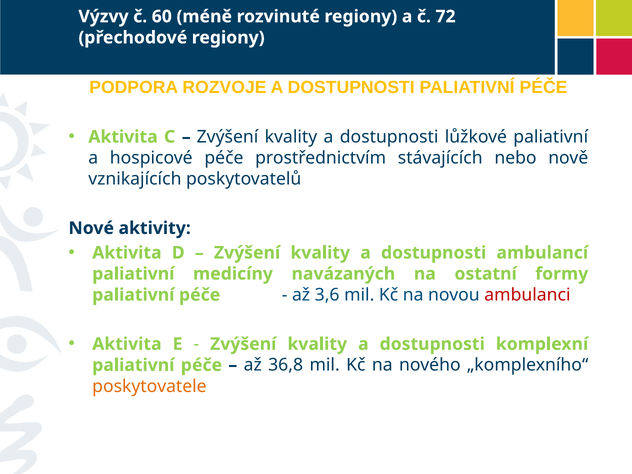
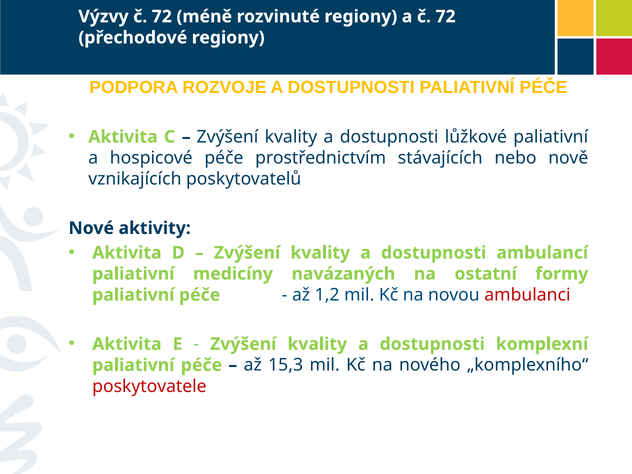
Výzvy č 60: 60 -> 72
3,6: 3,6 -> 1,2
36,8: 36,8 -> 15,3
poskytovatele colour: orange -> red
